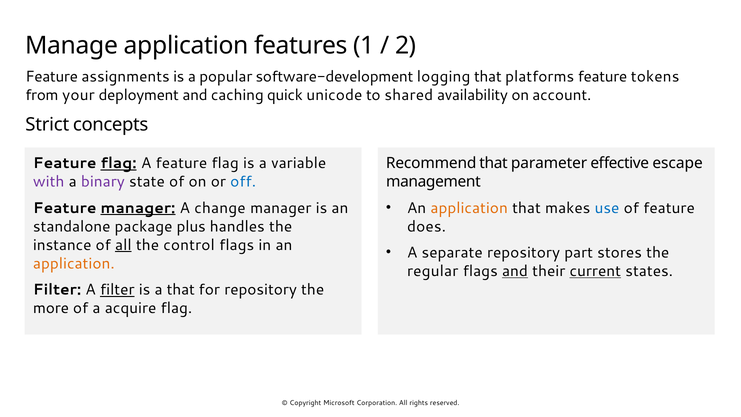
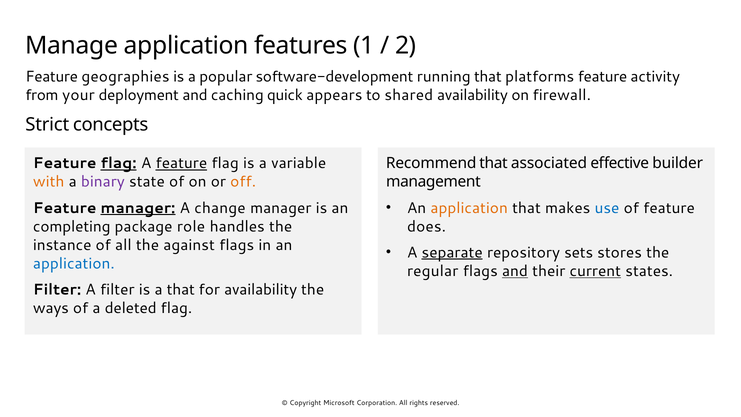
assignments: assignments -> geographies
logging: logging -> running
tokens: tokens -> activity
unicode: unicode -> appears
account: account -> firewall
feature at (181, 163) underline: none -> present
parameter: parameter -> associated
escape: escape -> builder
with colour: purple -> orange
off colour: blue -> orange
standalone: standalone -> completing
plus: plus -> role
all at (123, 245) underline: present -> none
control: control -> against
separate underline: none -> present
part: part -> sets
application at (74, 263) colour: orange -> blue
filter at (117, 290) underline: present -> none
for repository: repository -> availability
more: more -> ways
acquire: acquire -> deleted
